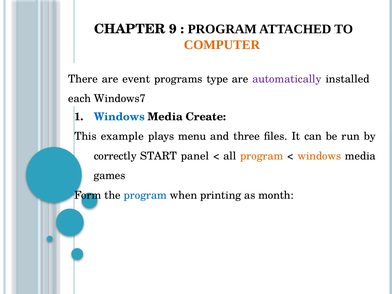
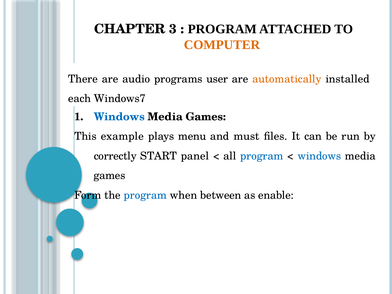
9: 9 -> 3
event: event -> audio
type: type -> user
automatically colour: purple -> orange
Create at (206, 117): Create -> Games
three: three -> must
program at (262, 156) colour: orange -> blue
windows at (319, 156) colour: orange -> blue
printing: printing -> between
month: month -> enable
